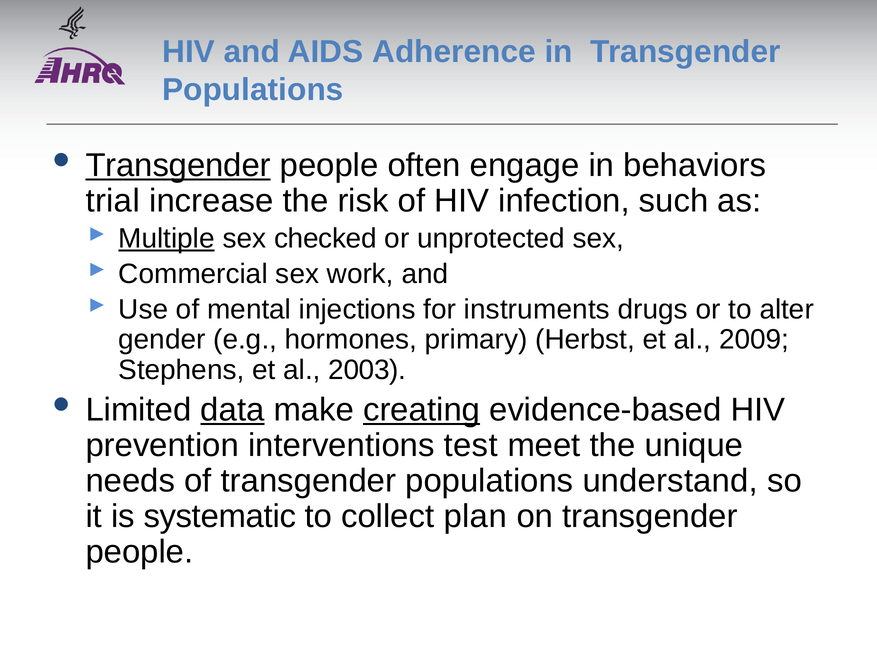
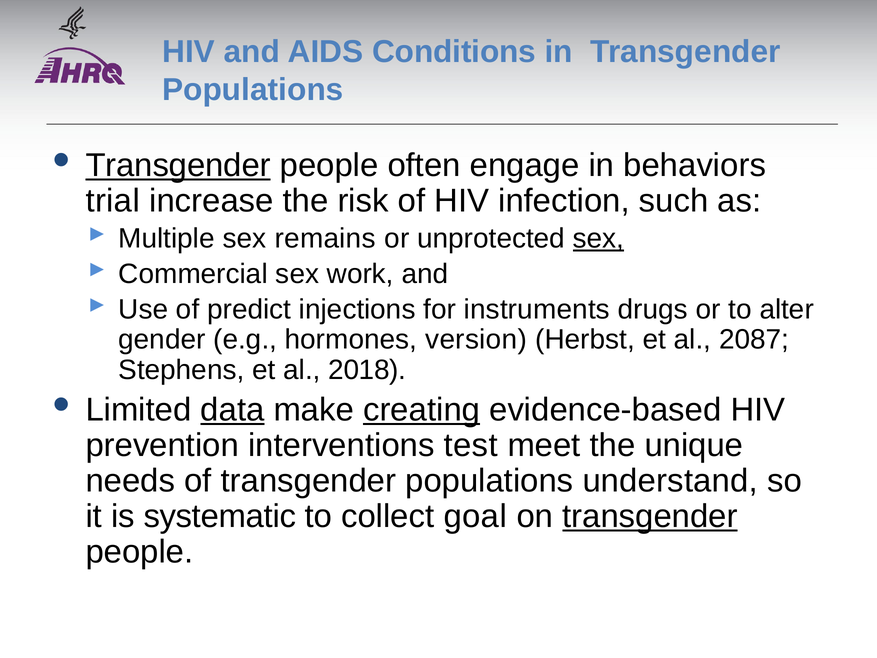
Adherence: Adherence -> Conditions
Multiple underline: present -> none
checked: checked -> remains
sex at (598, 238) underline: none -> present
mental: mental -> predict
primary: primary -> version
2009: 2009 -> 2087
2003: 2003 -> 2018
plan: plan -> goal
transgender at (650, 516) underline: none -> present
